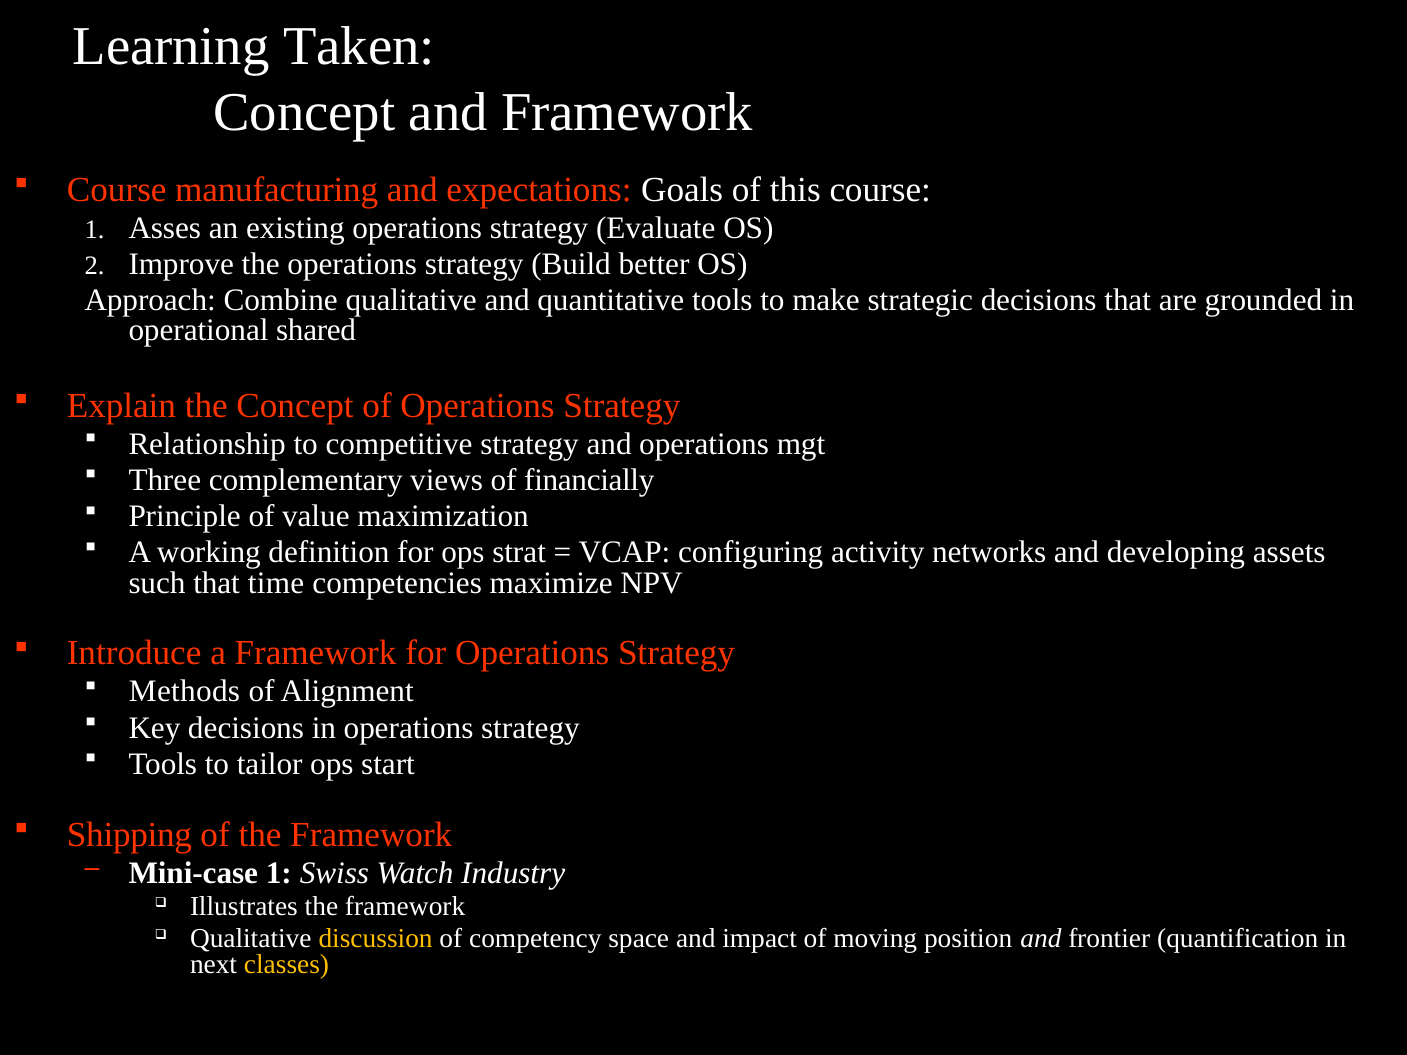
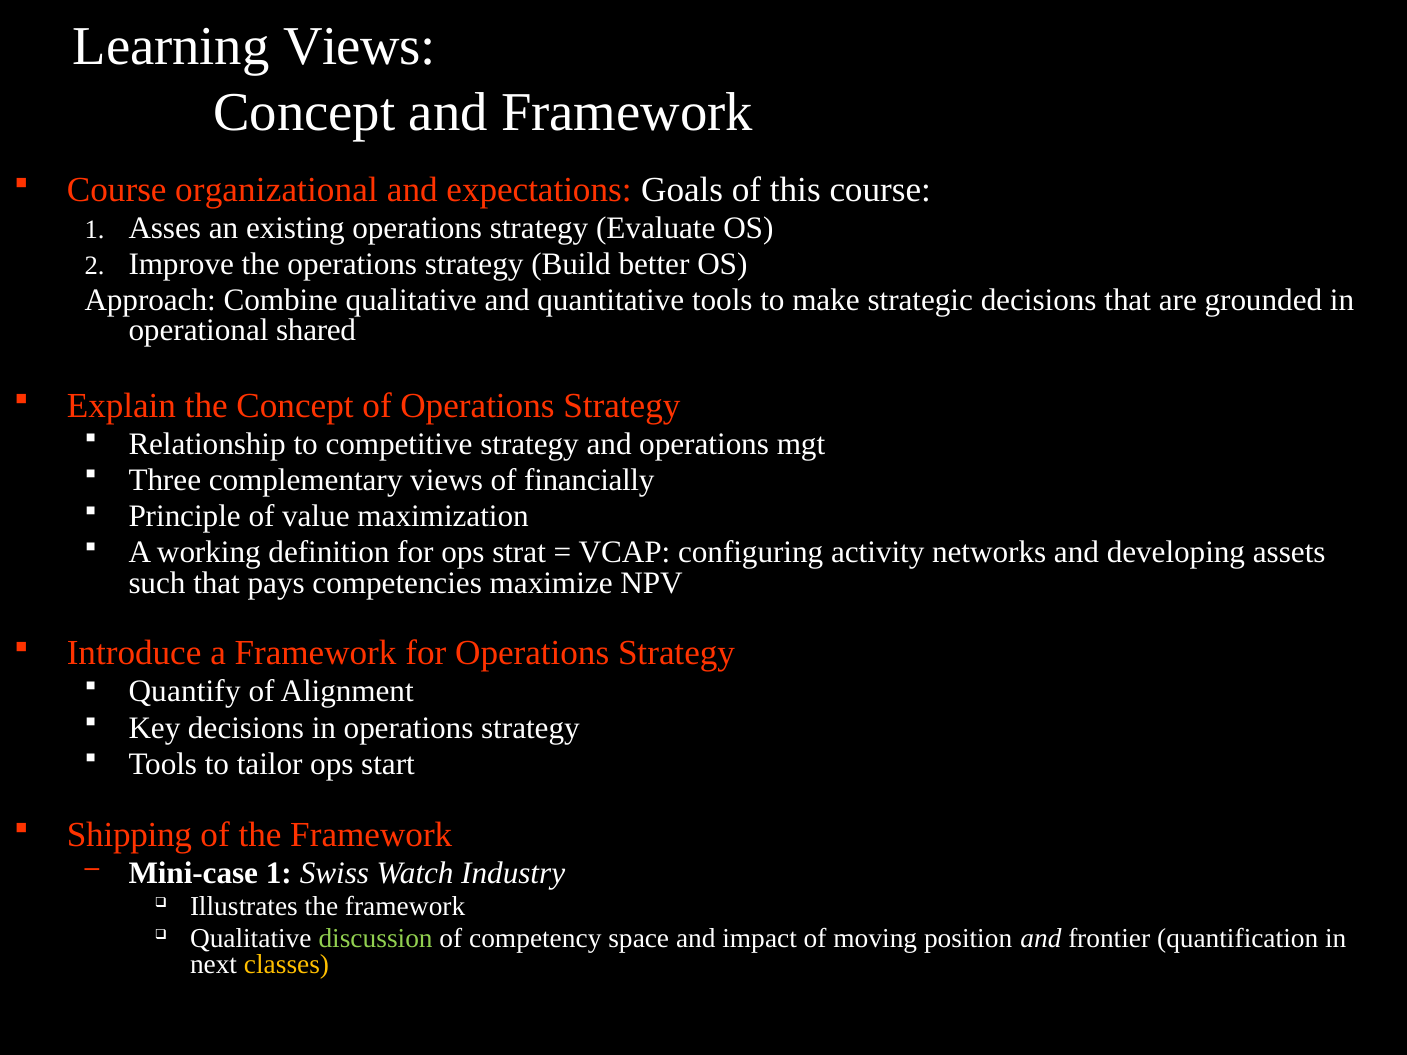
Learning Taken: Taken -> Views
manufacturing: manufacturing -> organizational
time: time -> pays
Methods: Methods -> Quantify
discussion colour: yellow -> light green
